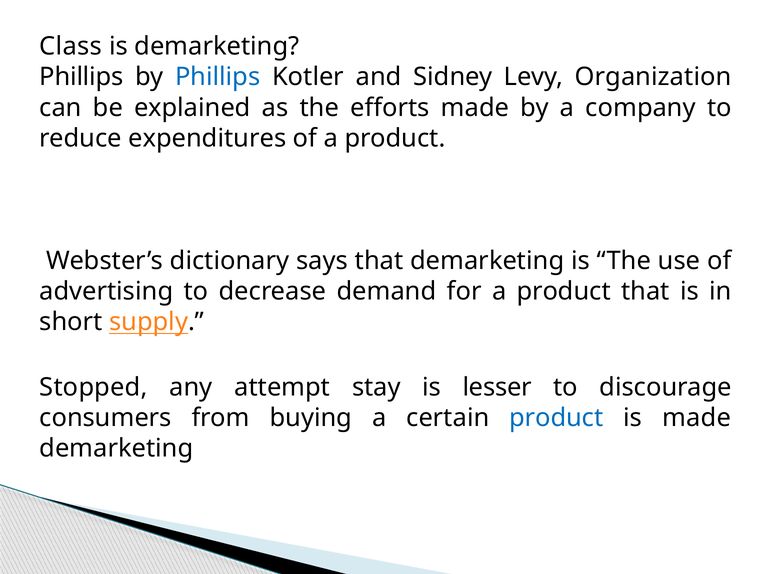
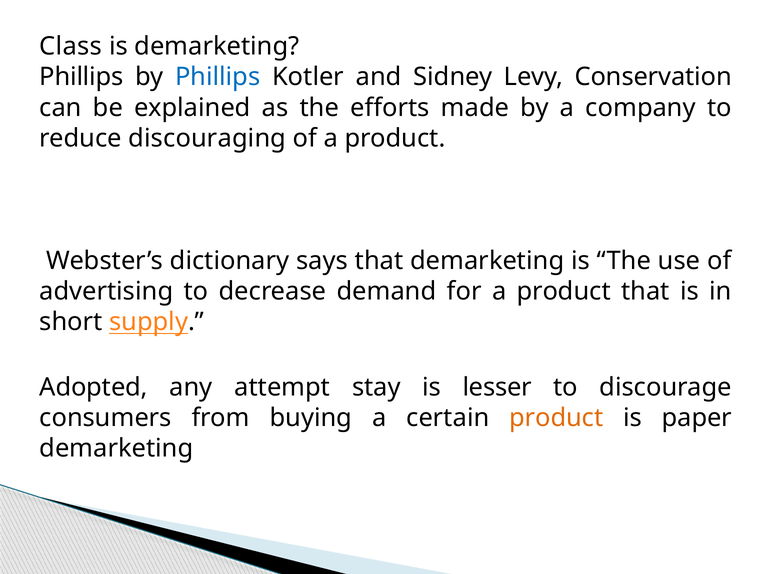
Organization: Organization -> Conservation
expenditures: expenditures -> discouraging
Stopped: Stopped -> Adopted
product at (556, 418) colour: blue -> orange
is made: made -> paper
